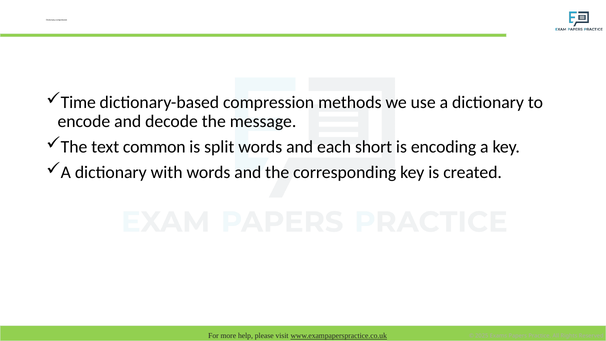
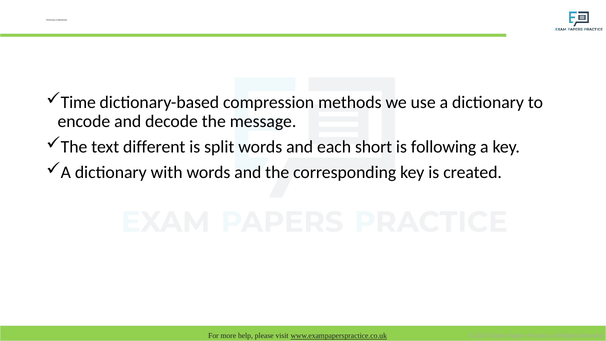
common: common -> different
encoding: encoding -> following
